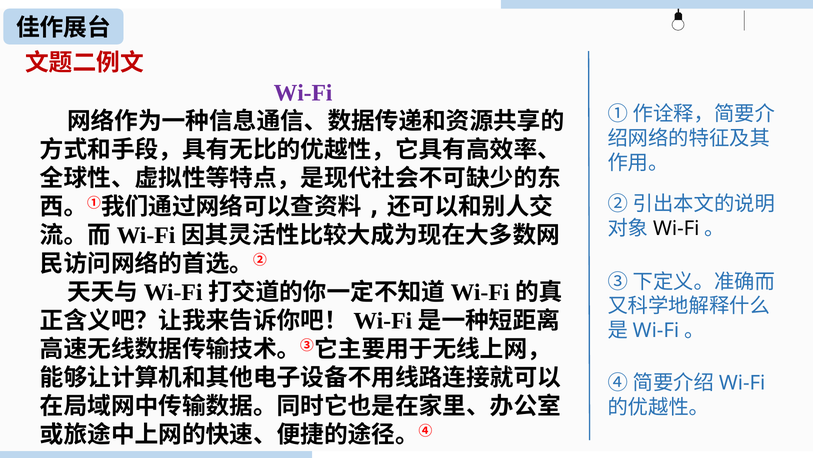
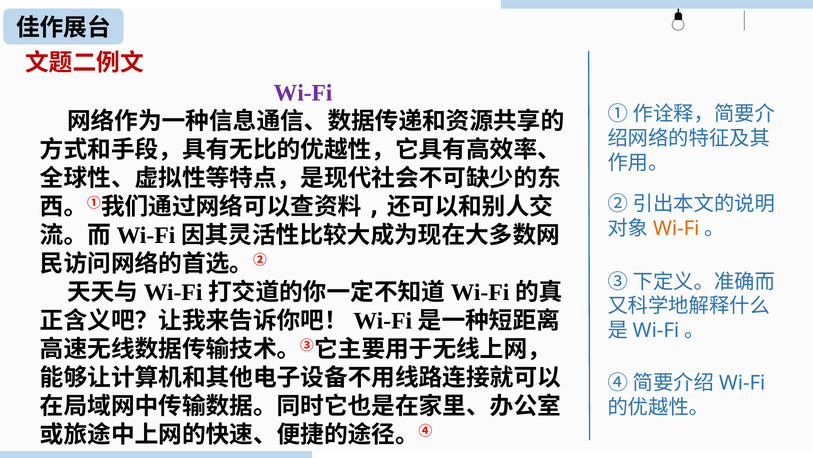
Wi-Fi at (676, 228) colour: black -> orange
